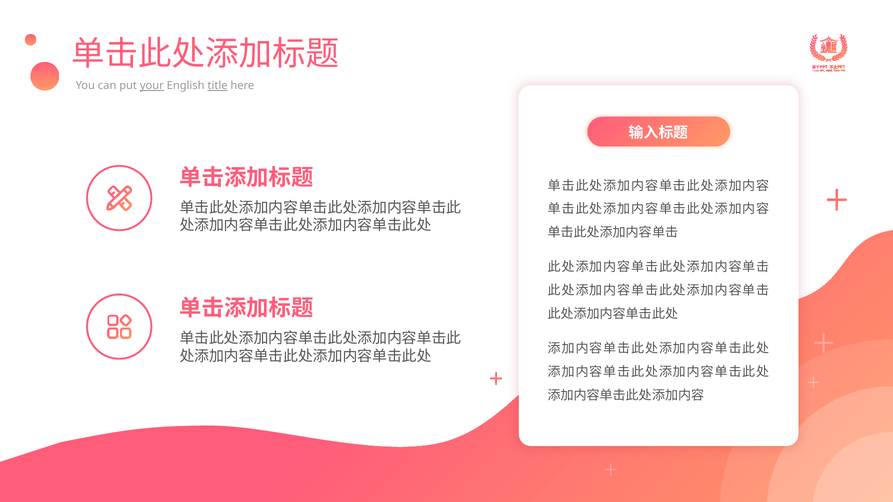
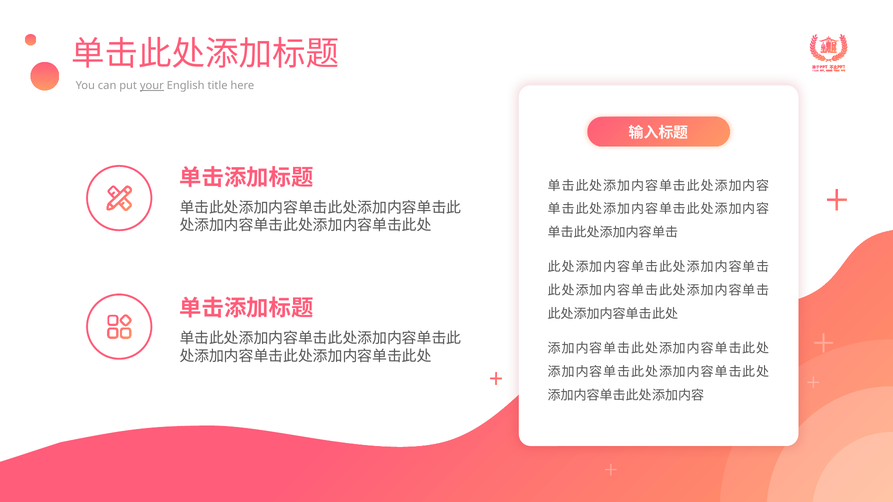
title underline: present -> none
